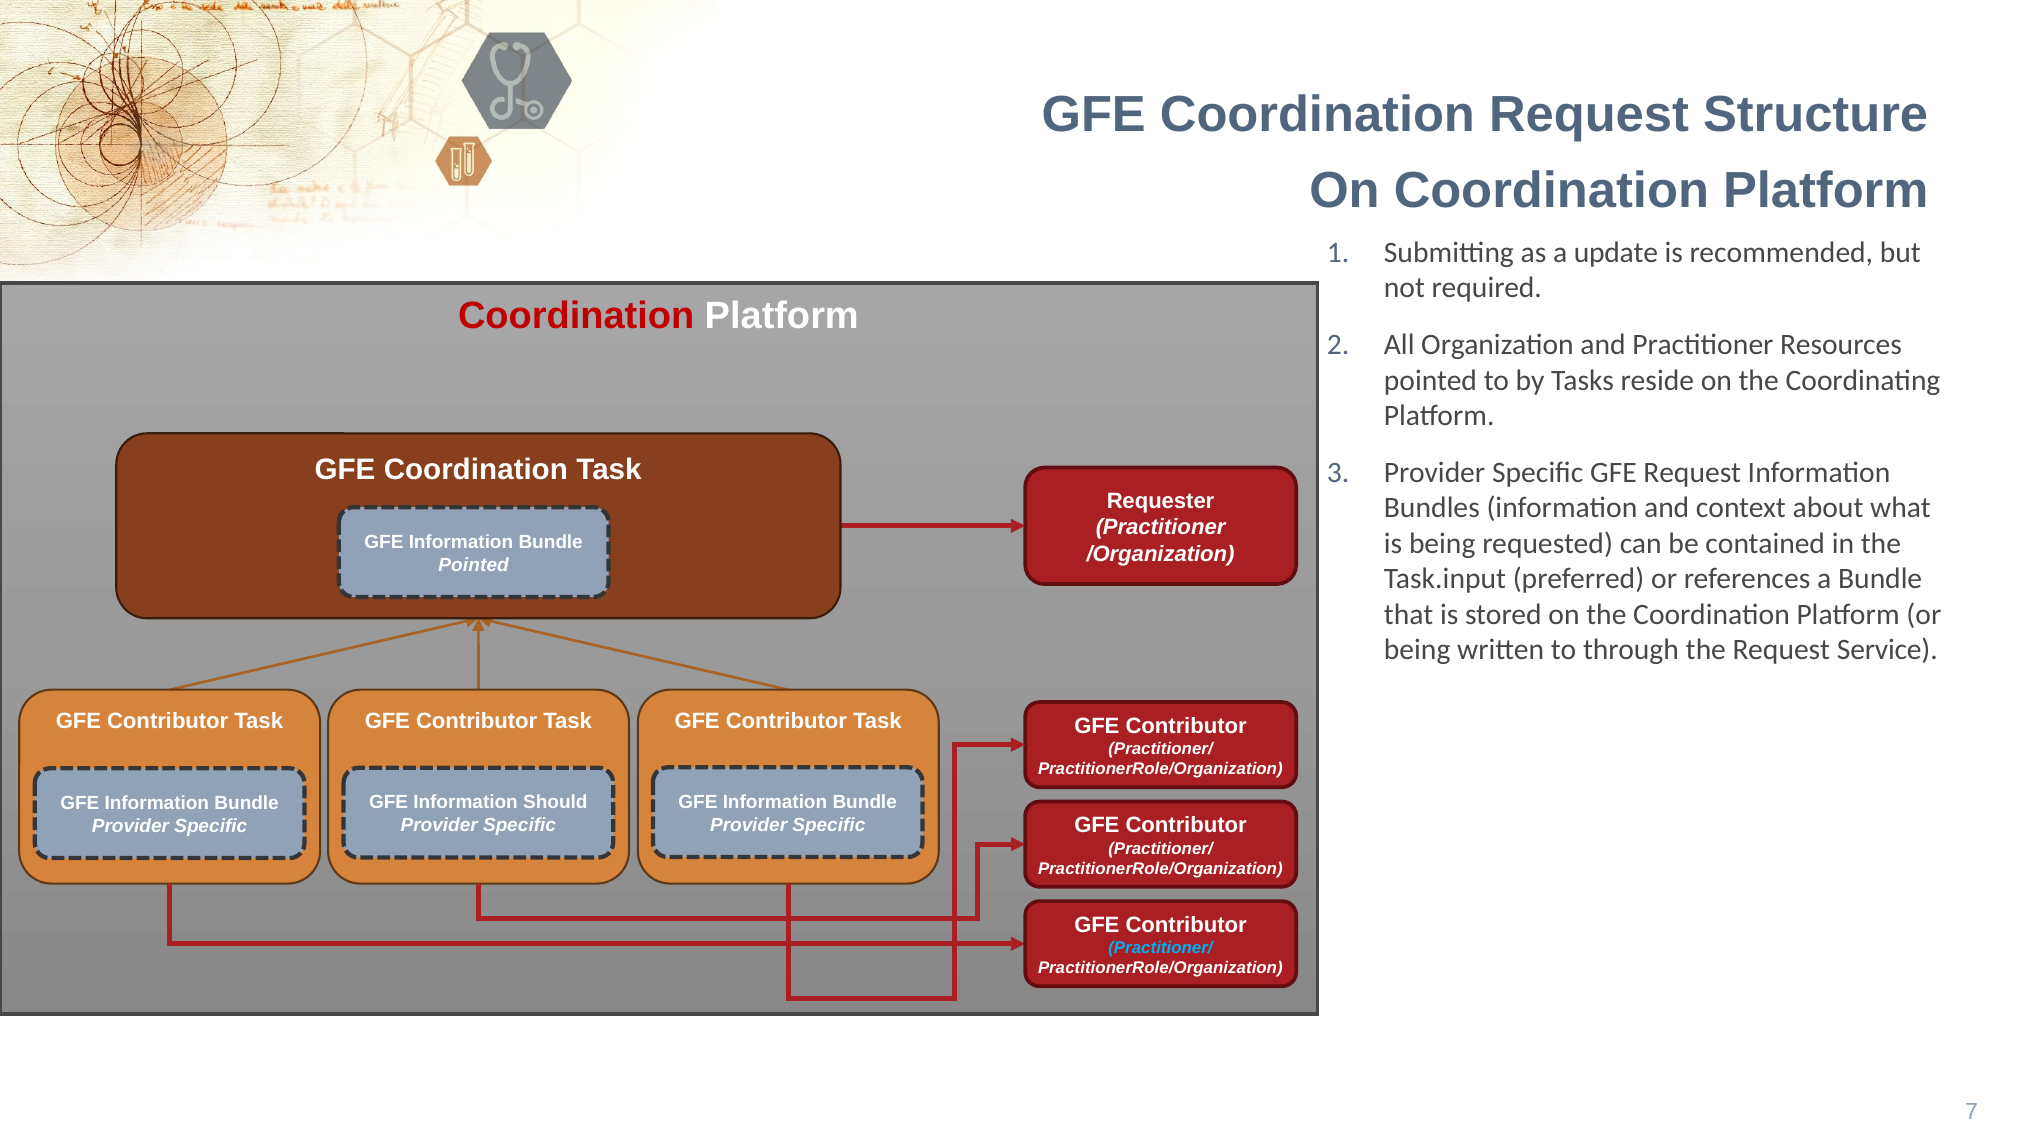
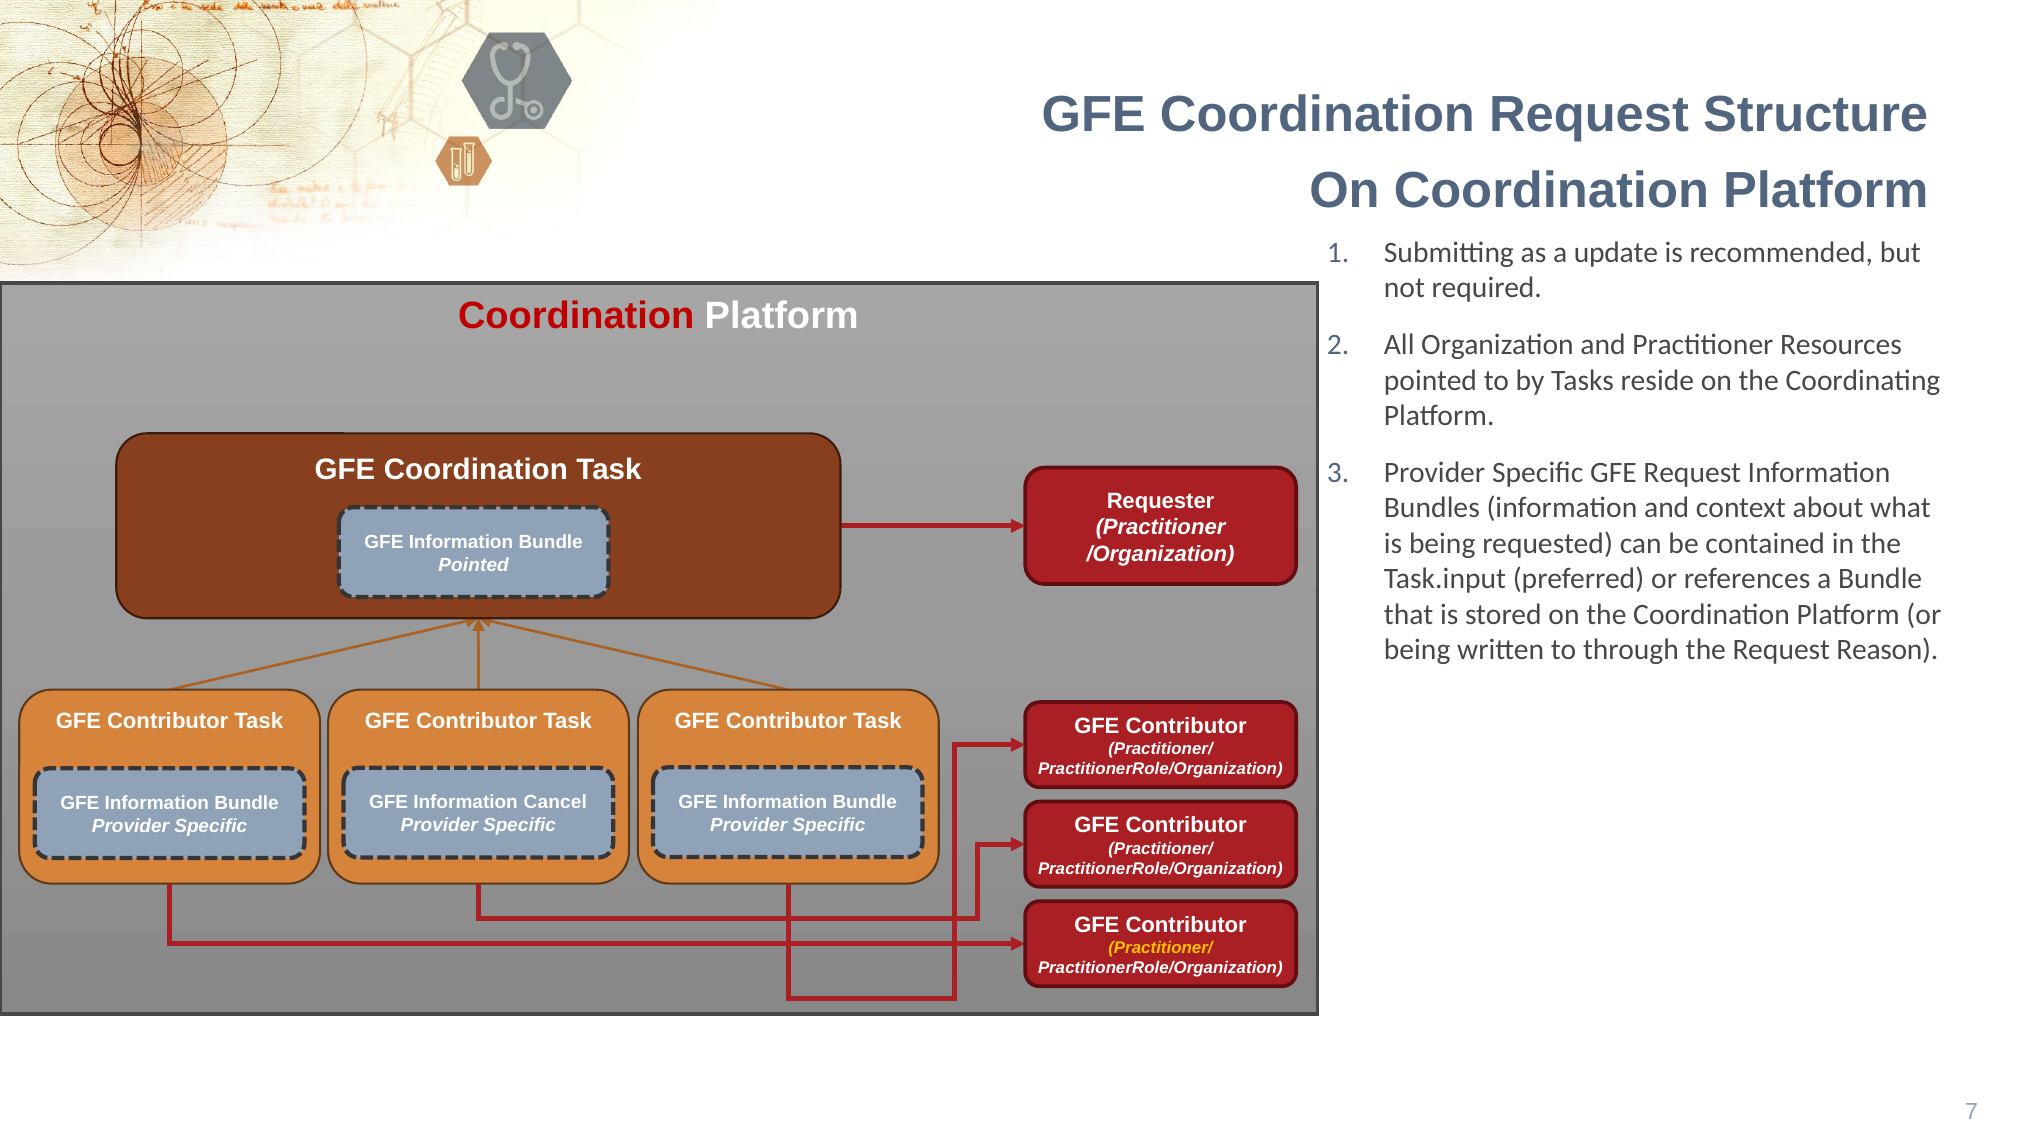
Service: Service -> Reason
Should: Should -> Cancel
Practitioner/ at (1160, 948) colour: light blue -> yellow
